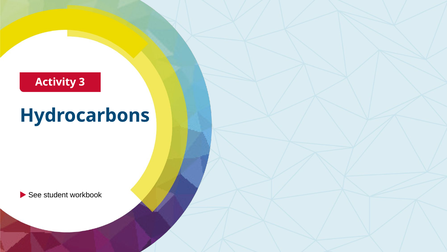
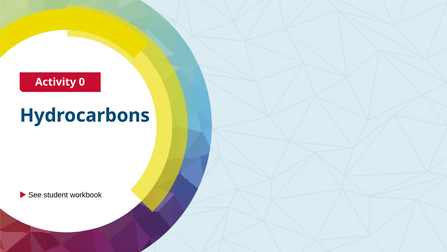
3: 3 -> 0
